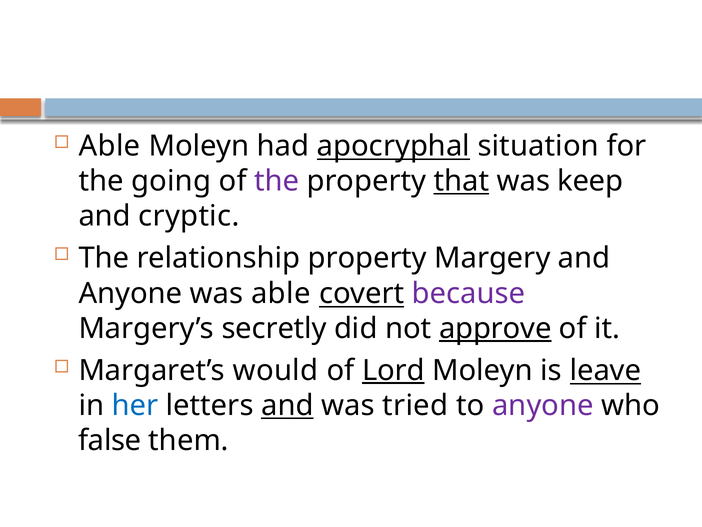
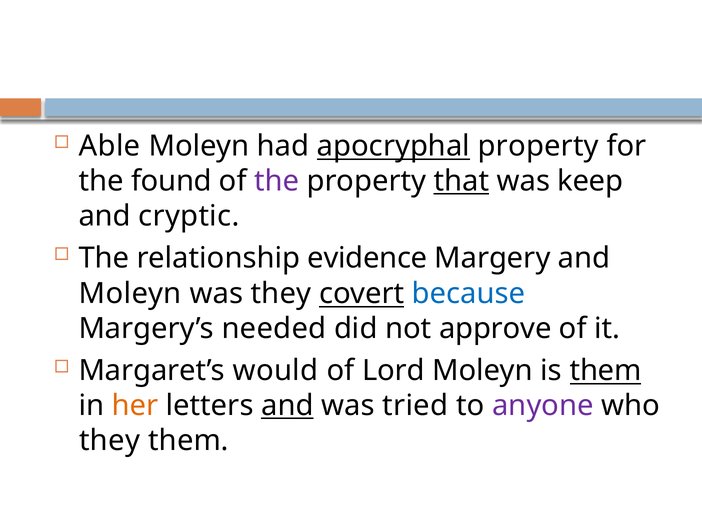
apocryphal situation: situation -> property
going: going -> found
relationship property: property -> evidence
Anyone at (130, 293): Anyone -> Moleyn
was able: able -> they
because colour: purple -> blue
secretly: secretly -> needed
approve underline: present -> none
Lord underline: present -> none
is leave: leave -> them
her colour: blue -> orange
false at (110, 440): false -> they
